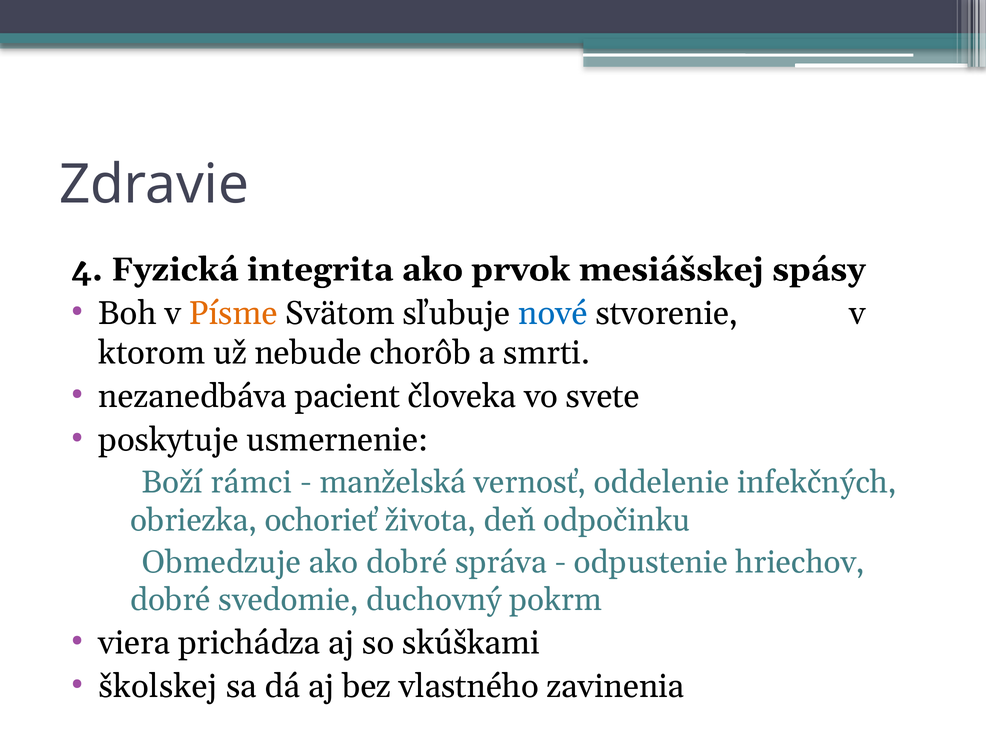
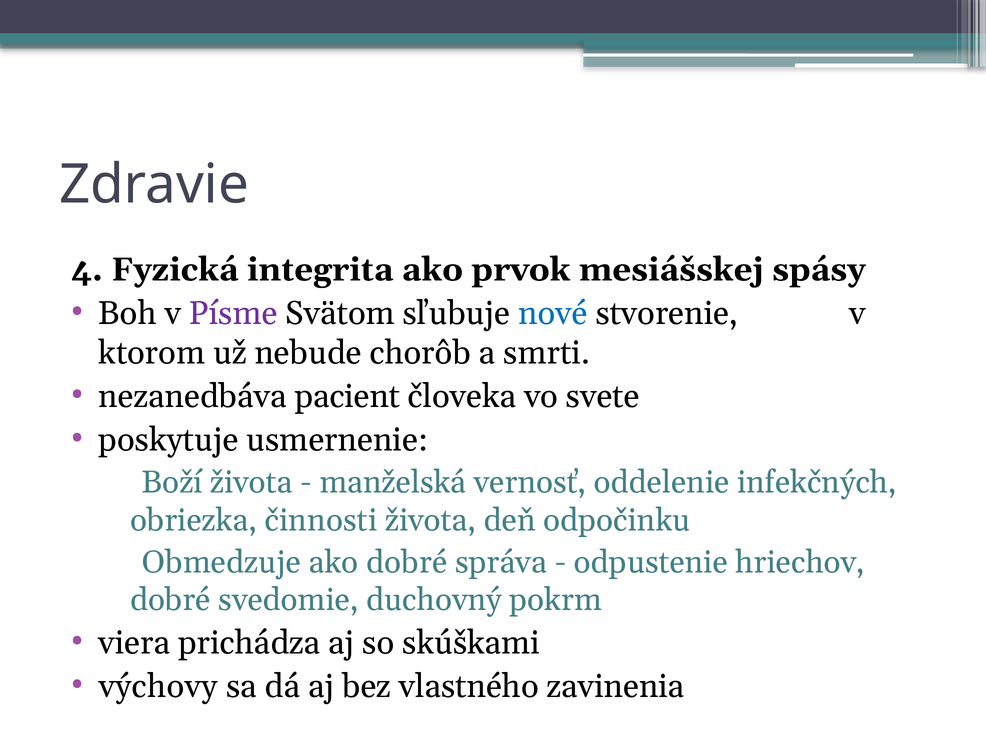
Písme colour: orange -> purple
Boží rámci: rámci -> života
ochorieť: ochorieť -> činnosti
školskej: školskej -> výchovy
